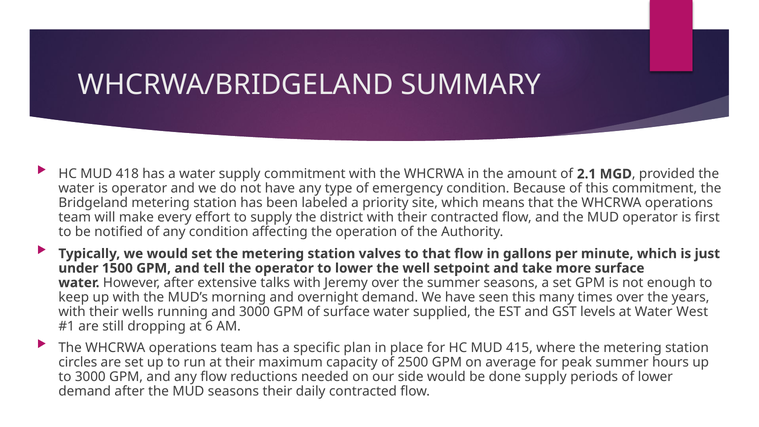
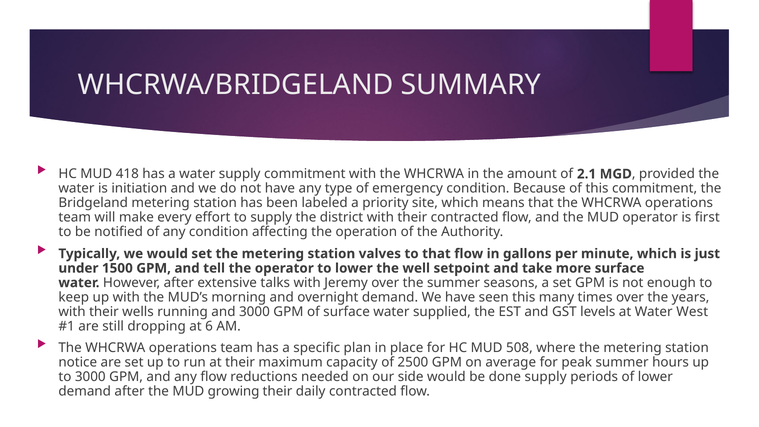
is operator: operator -> initiation
415: 415 -> 508
circles: circles -> notice
MUD seasons: seasons -> growing
